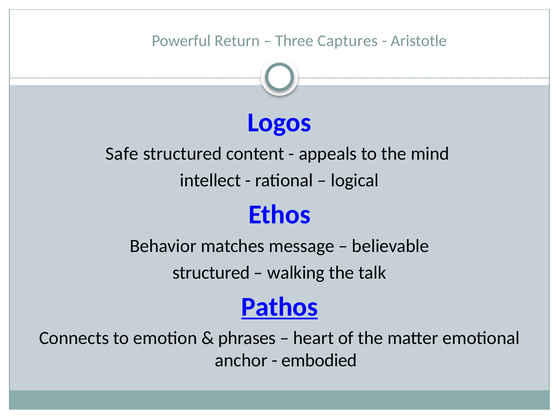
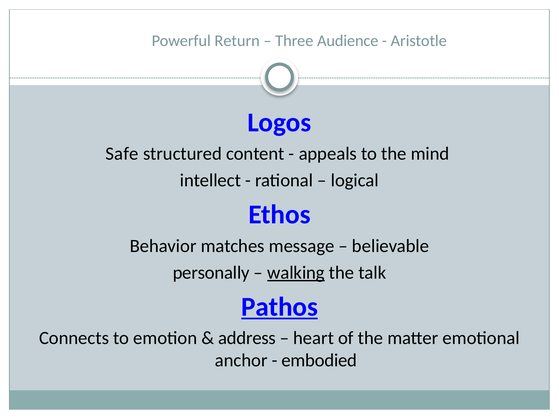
Captures: Captures -> Audience
structured at (211, 273): structured -> personally
walking underline: none -> present
phrases: phrases -> address
